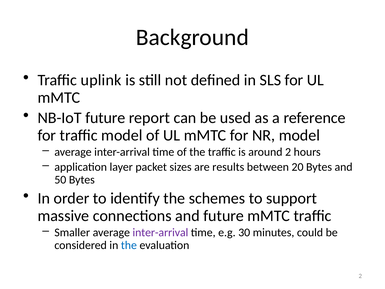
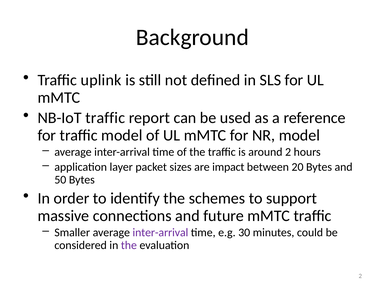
NB-IoT future: future -> traffic
results: results -> impact
the at (129, 245) colour: blue -> purple
